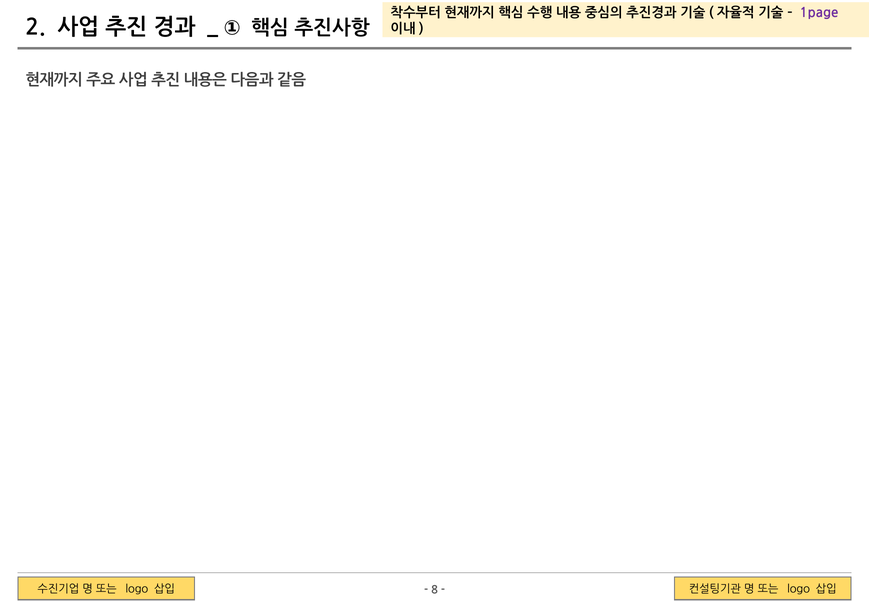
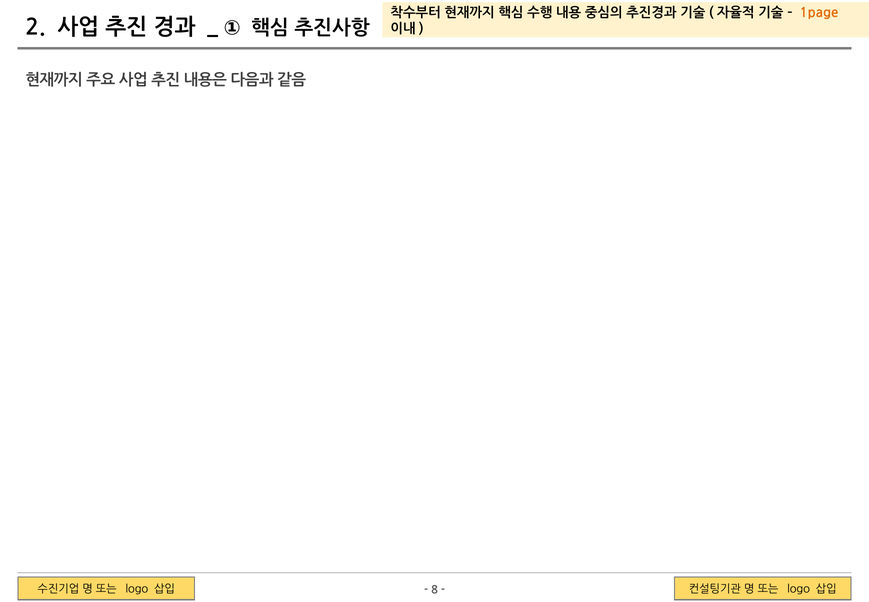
1page colour: purple -> orange
